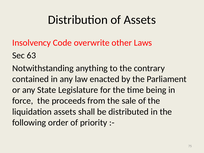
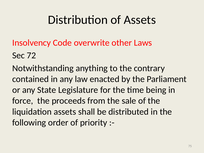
63: 63 -> 72
